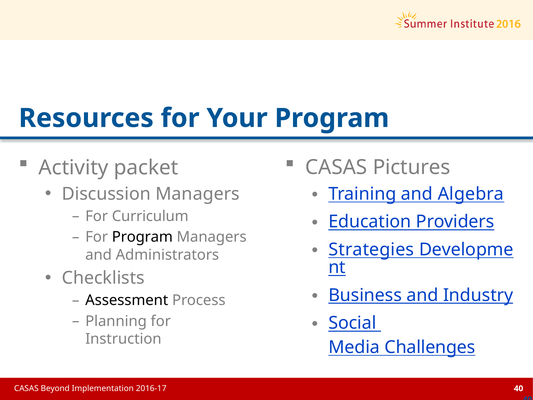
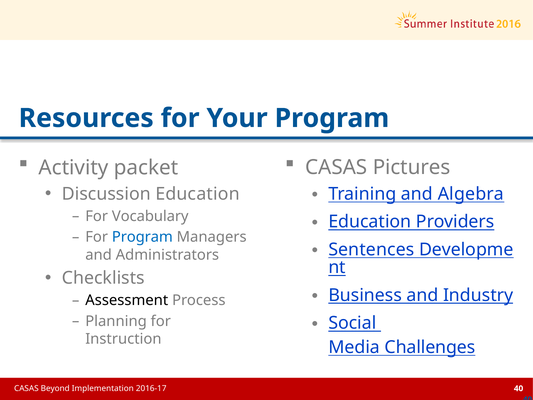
Discussion Managers: Managers -> Education
Curriculum: Curriculum -> Vocabulary
Program at (142, 237) colour: black -> blue
Strategies: Strategies -> Sentences
